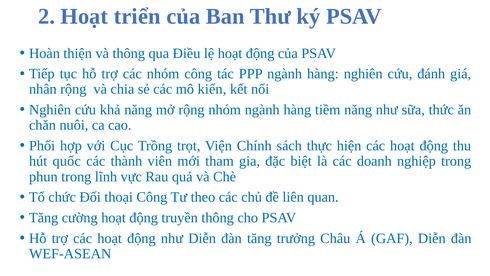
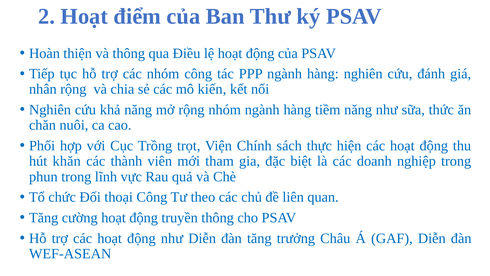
triển: triển -> điểm
quốc: quốc -> khăn
